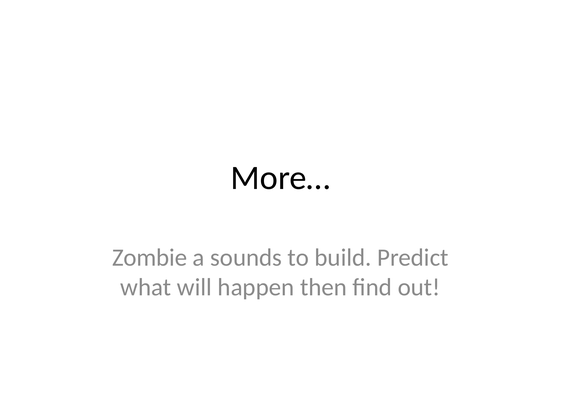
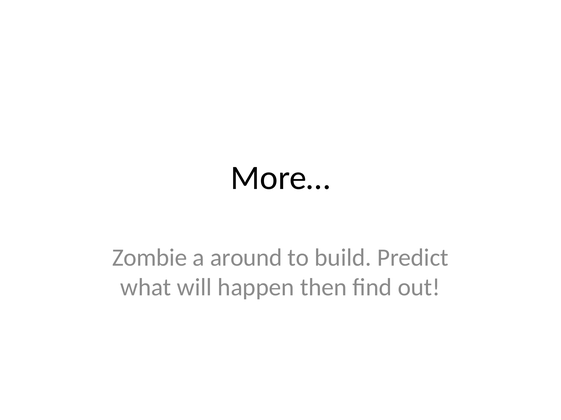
sounds: sounds -> around
